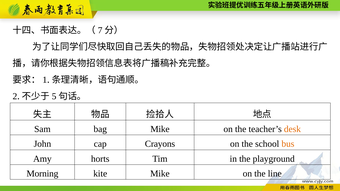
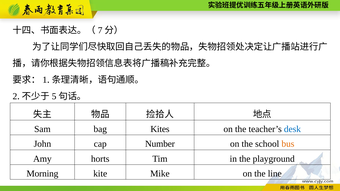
bag Mike: Mike -> Kites
desk colour: orange -> blue
Crayons: Crayons -> Number
